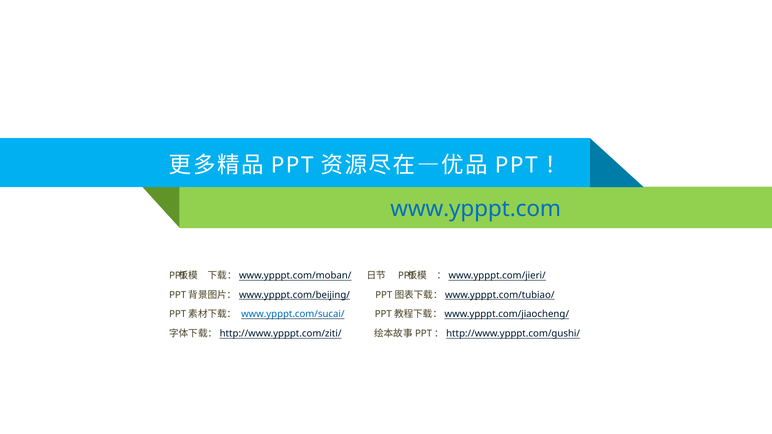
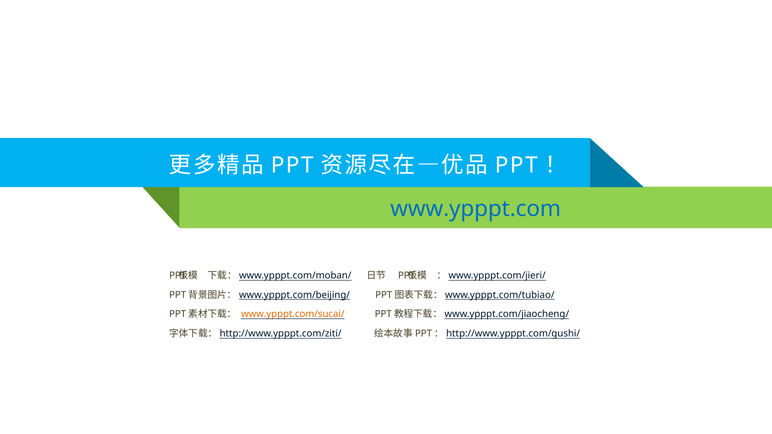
www.ypppt.com/sucai/ colour: blue -> orange
